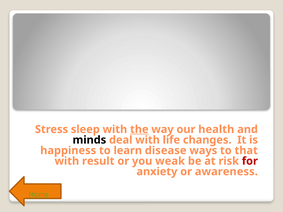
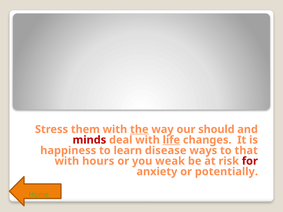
sleep: sleep -> them
health: health -> should
minds colour: black -> red
life underline: none -> present
result: result -> hours
awareness: awareness -> potentially
